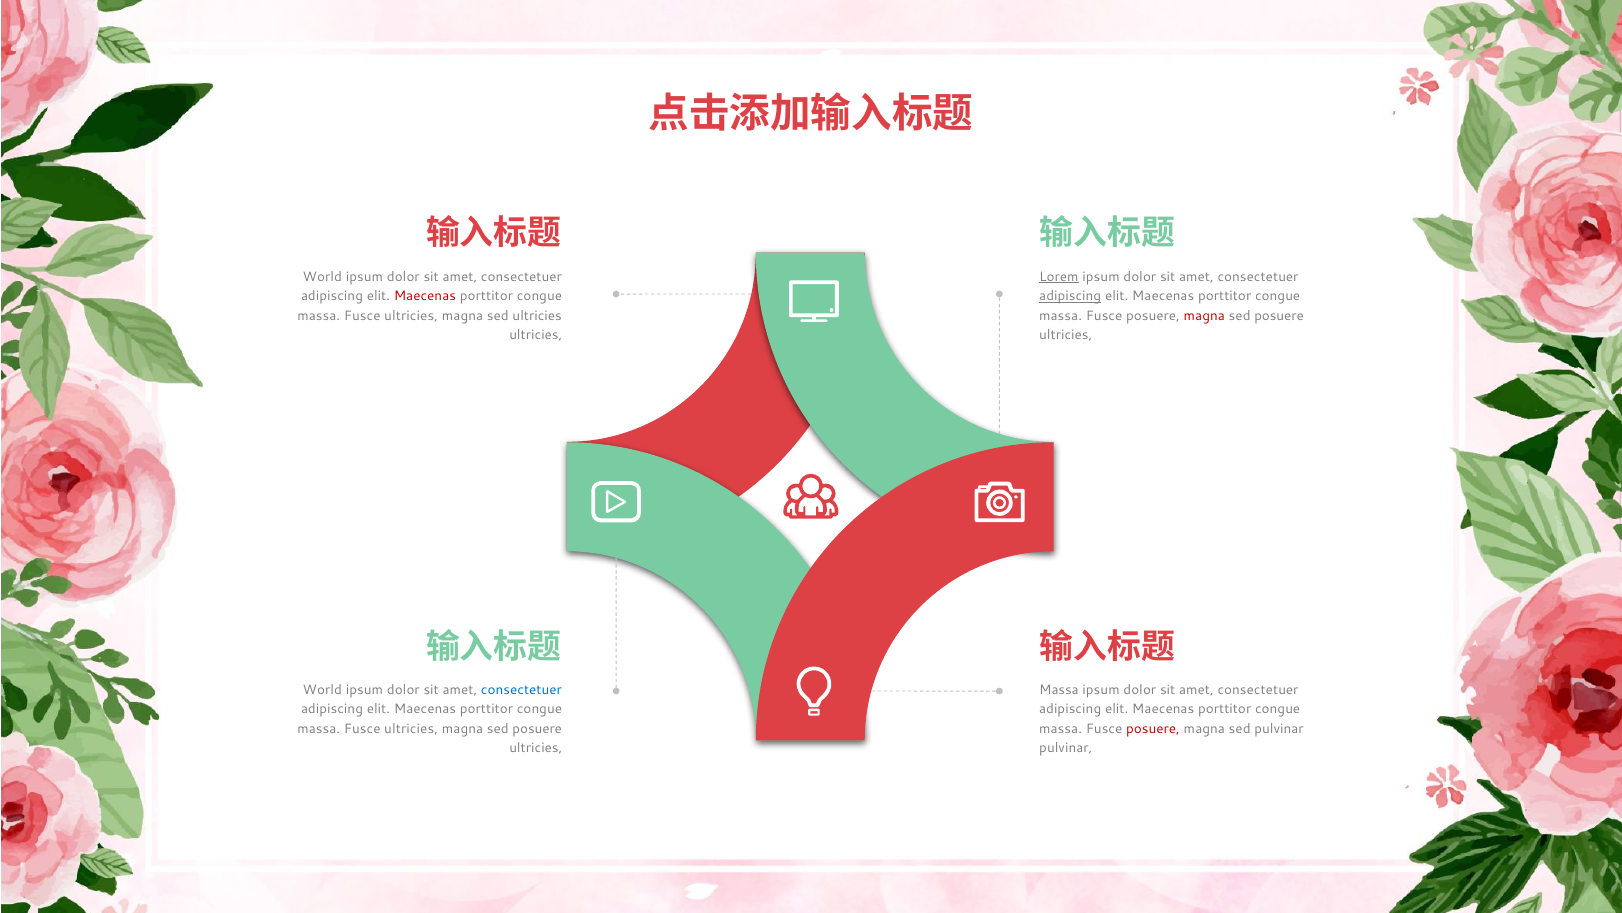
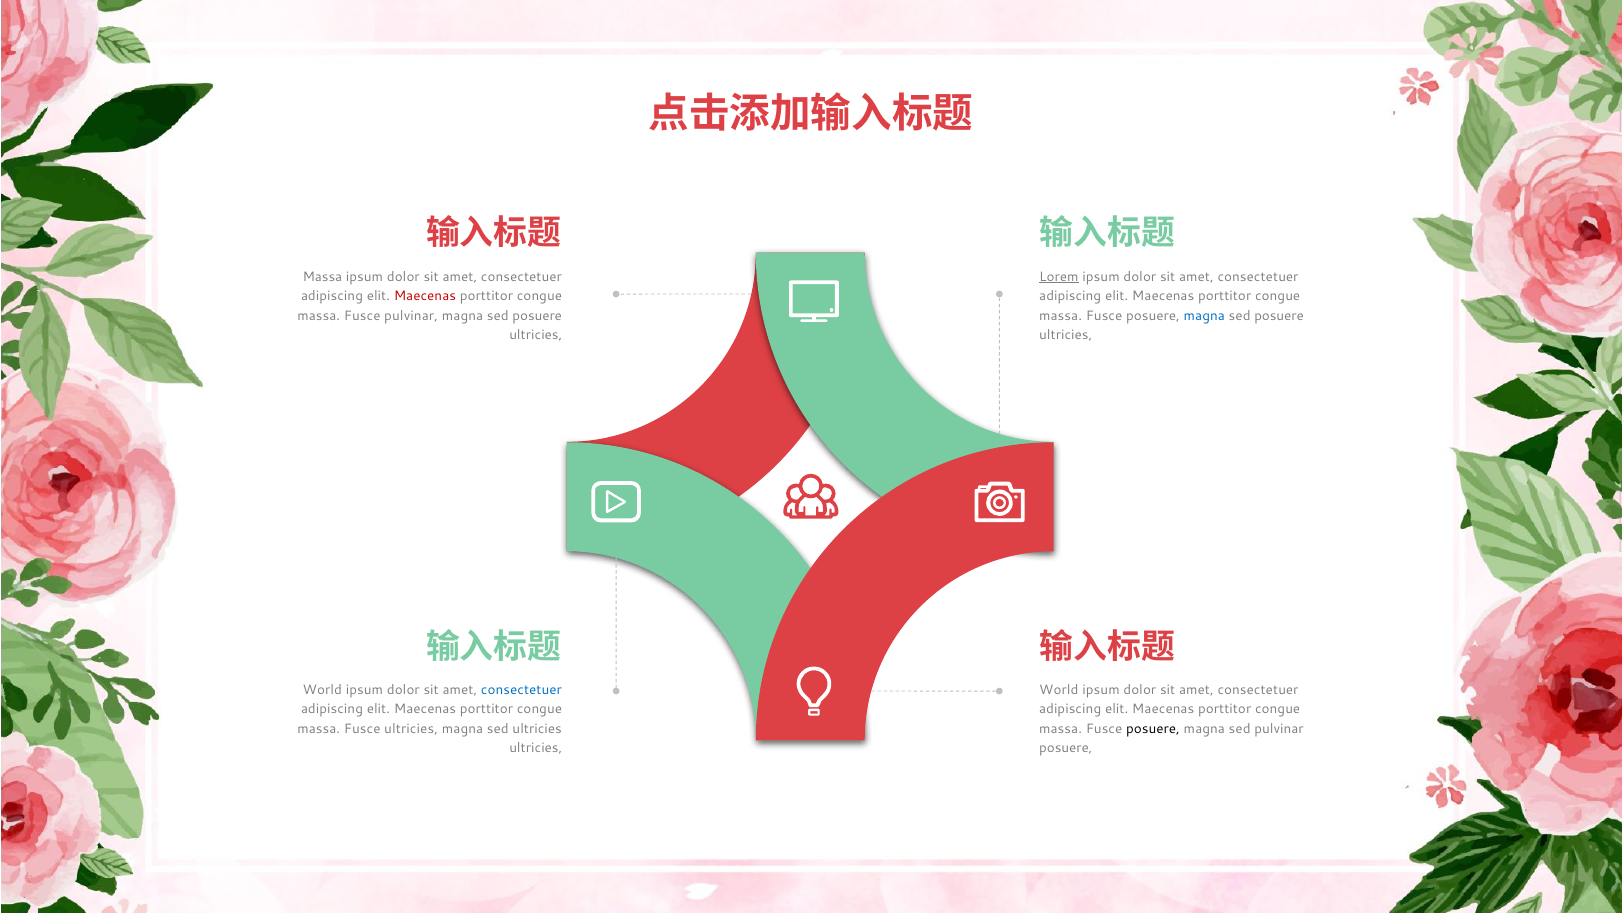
World at (322, 277): World -> Massa
adipiscing at (1070, 296) underline: present -> none
ultricies at (411, 315): ultricies -> pulvinar
ultricies at (537, 315): ultricies -> posuere
magna at (1204, 315) colour: red -> blue
Massa at (1059, 690): Massa -> World
posuere at (537, 728): posuere -> ultricies
posuere at (1153, 728) colour: red -> black
pulvinar at (1066, 748): pulvinar -> posuere
